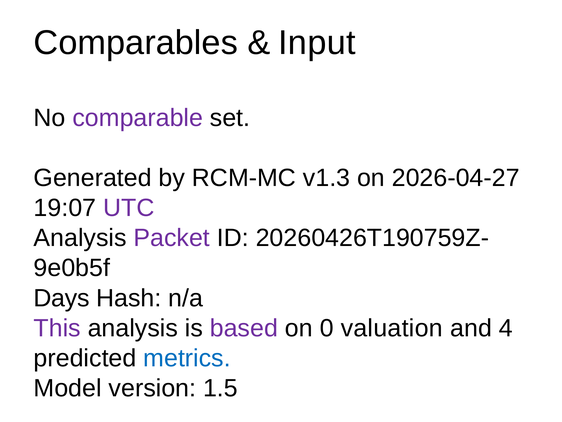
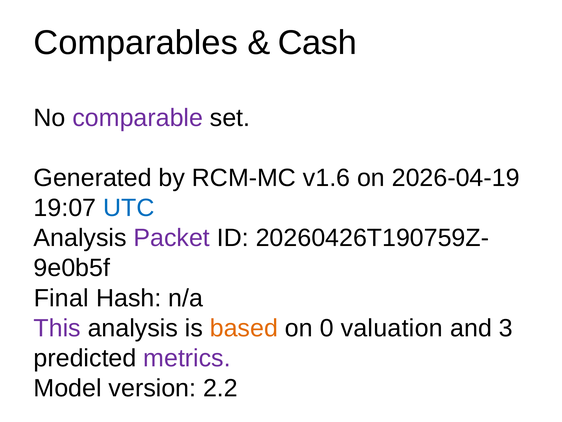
Input: Input -> Cash
v1.3: v1.3 -> v1.6
2026-04-27: 2026-04-27 -> 2026-04-19
UTC colour: purple -> blue
Days: Days -> Final
based colour: purple -> orange
4: 4 -> 3
metrics colour: blue -> purple
1.5: 1.5 -> 2.2
